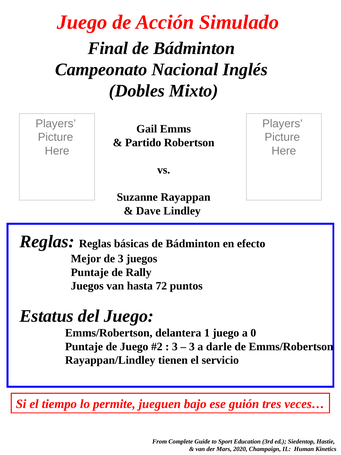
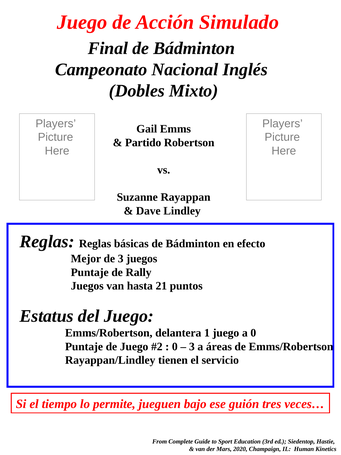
72: 72 -> 21
3 at (175, 346): 3 -> 0
darle: darle -> áreas
